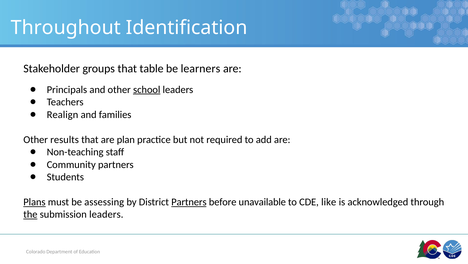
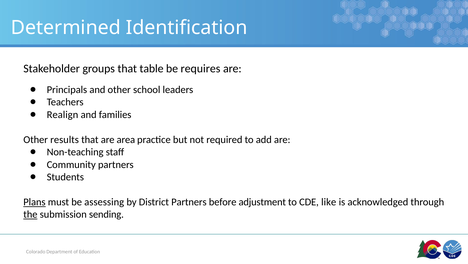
Throughout: Throughout -> Determined
learners: learners -> requires
school underline: present -> none
plan: plan -> area
Partners at (189, 201) underline: present -> none
unavailable: unavailable -> adjustment
submission leaders: leaders -> sending
